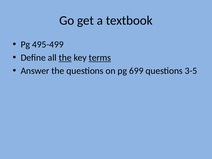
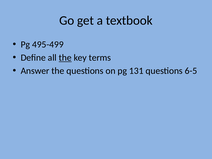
terms underline: present -> none
699: 699 -> 131
3-5: 3-5 -> 6-5
